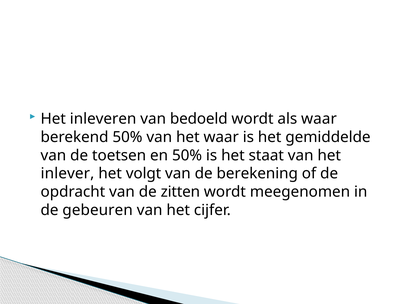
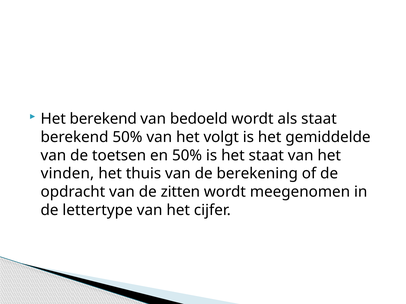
Het inleveren: inleveren -> berekend
als waar: waar -> staat
het waar: waar -> volgt
inlever: inlever -> vinden
volgt: volgt -> thuis
gebeuren: gebeuren -> lettertype
